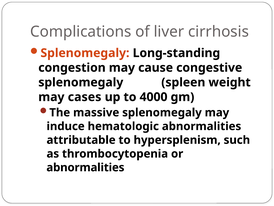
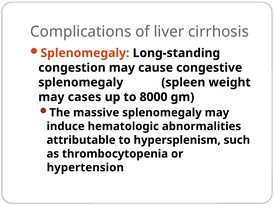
4000: 4000 -> 8000
abnormalities at (85, 167): abnormalities -> hypertension
